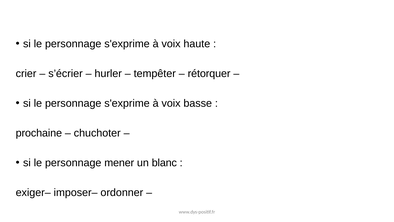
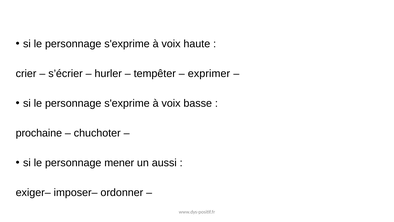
rétorquer: rétorquer -> exprimer
blanc: blanc -> aussi
